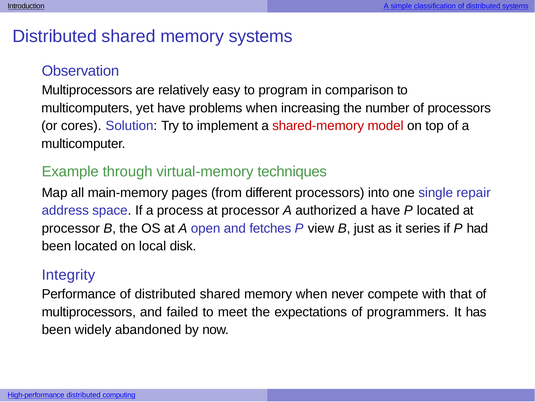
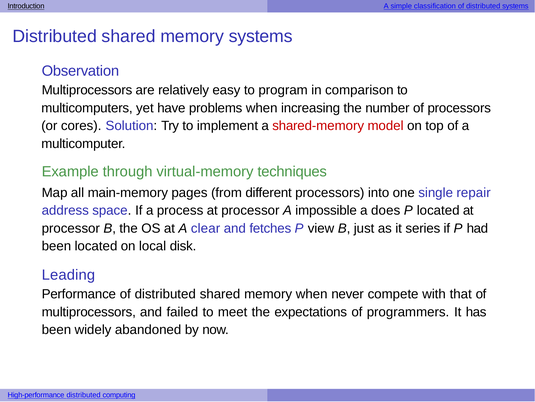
authorized: authorized -> impossible
a have: have -> does
open: open -> clear
Integrity: Integrity -> Leading
